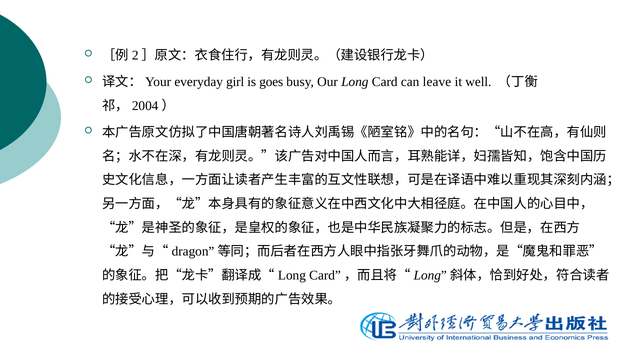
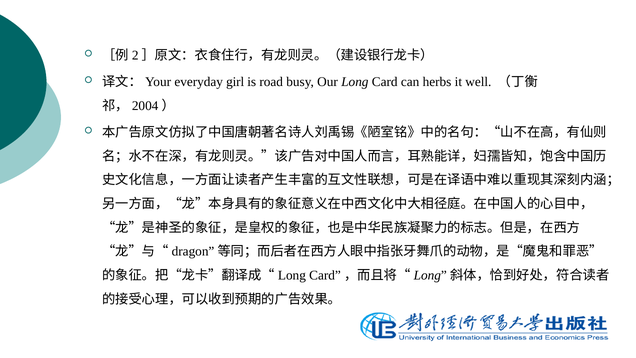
goes: goes -> road
leave: leave -> herbs
